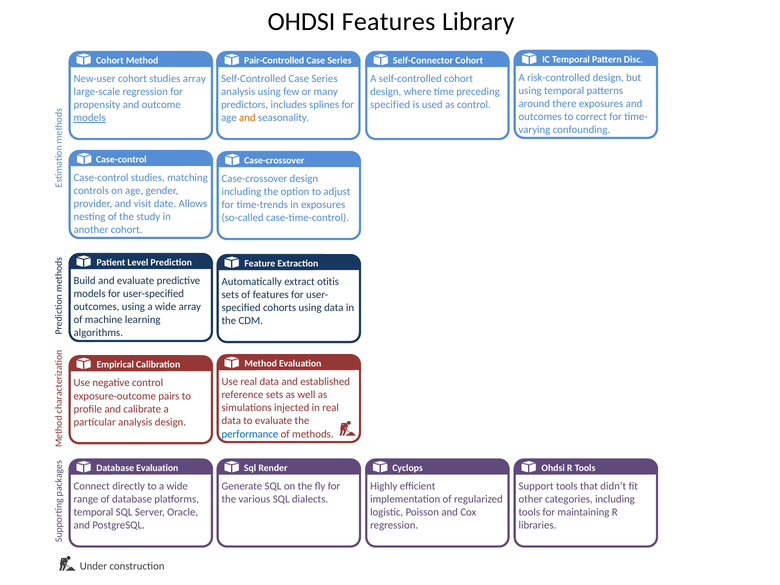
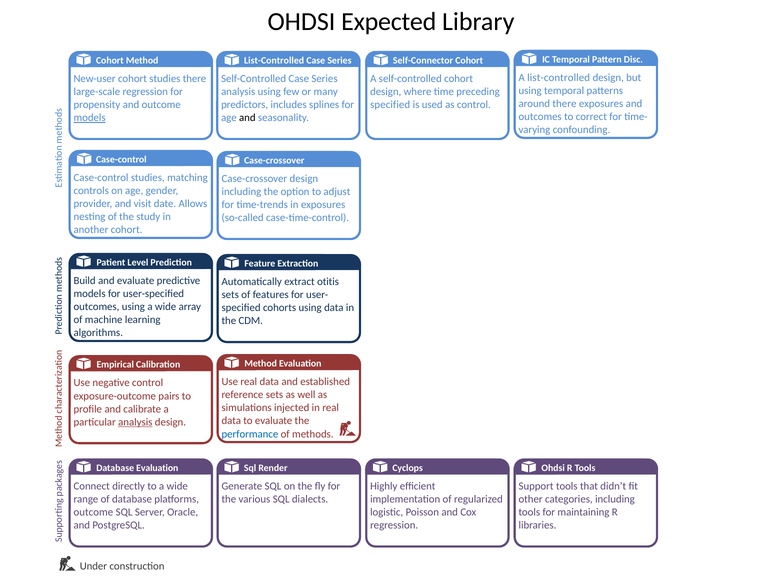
OHDSI Features: Features -> Expected
Pair-Controlled at (274, 60): Pair-Controlled -> List-Controlled
A risk-controlled: risk-controlled -> list-controlled
studies array: array -> there
and at (247, 118) colour: orange -> black
analysis at (135, 422) underline: none -> present
temporal at (93, 512): temporal -> outcome
